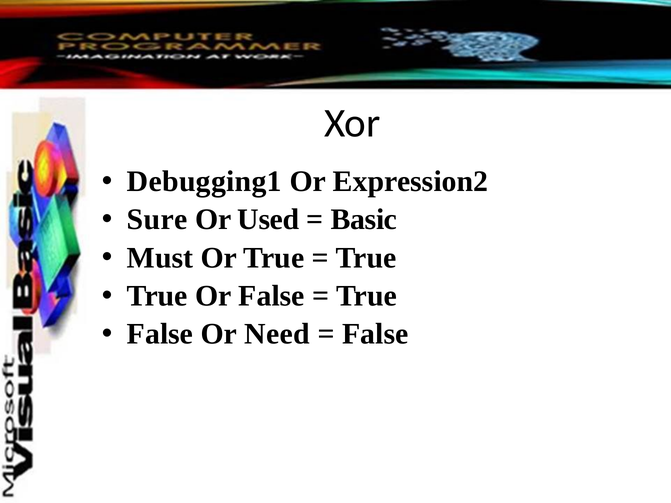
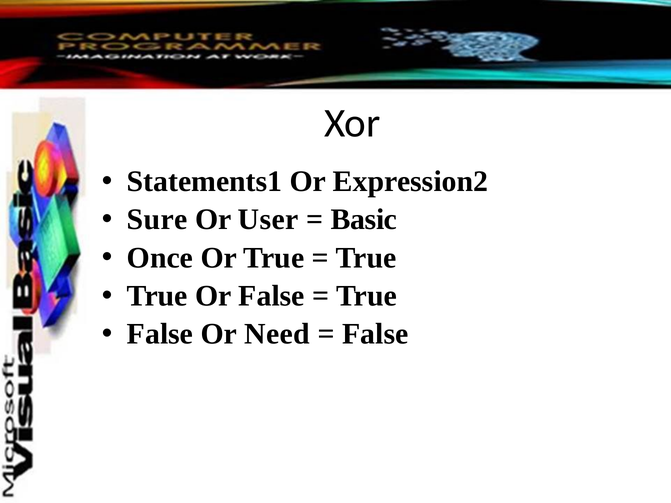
Debugging1: Debugging1 -> Statements1
Used: Used -> User
Must: Must -> Once
